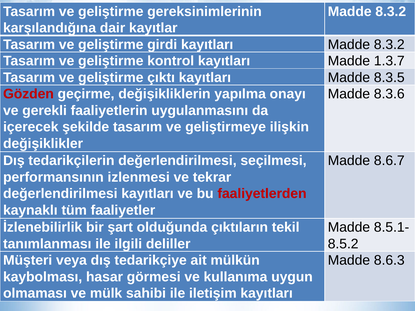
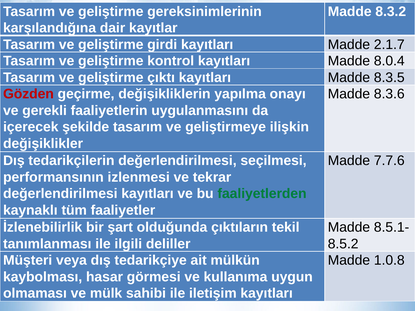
kayıtları Madde 8.3.2: 8.3.2 -> 2.1.7
1.3.7: 1.3.7 -> 8.0.4
8.6.7: 8.6.7 -> 7.7.6
faaliyetlerden colour: red -> green
8.6.3: 8.6.3 -> 1.0.8
